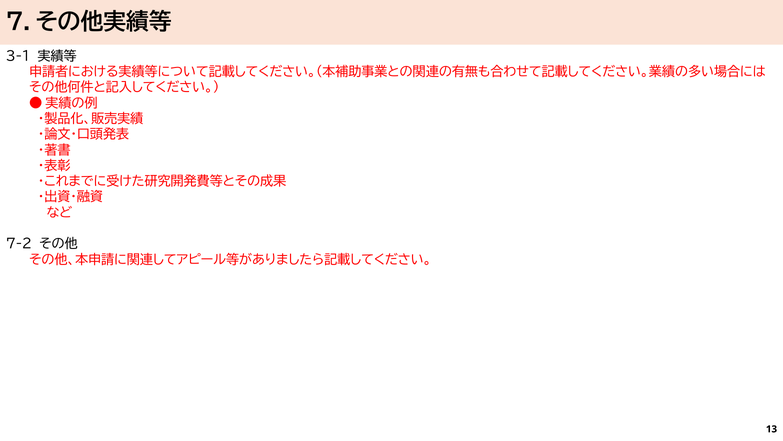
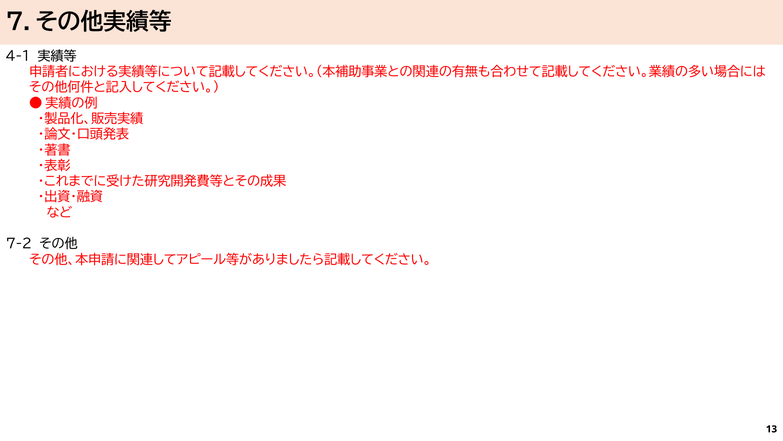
3-1: 3-1 -> 4-1
